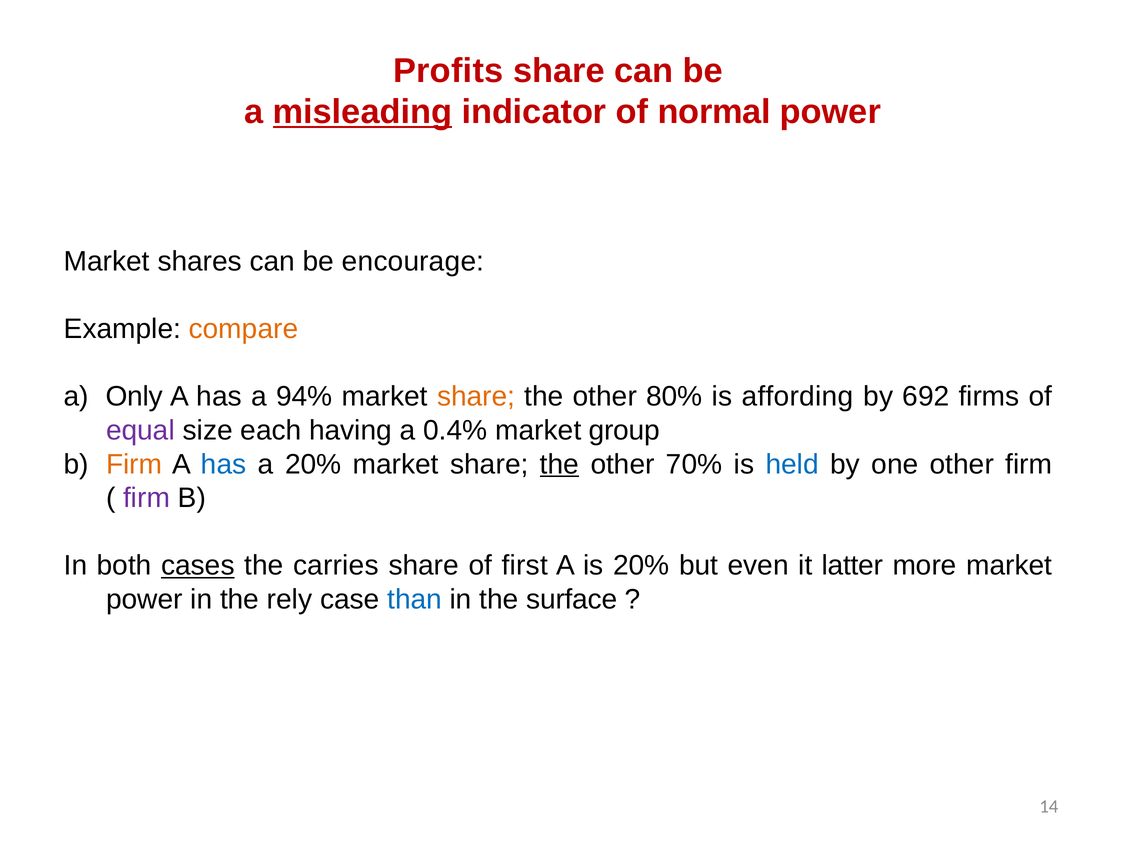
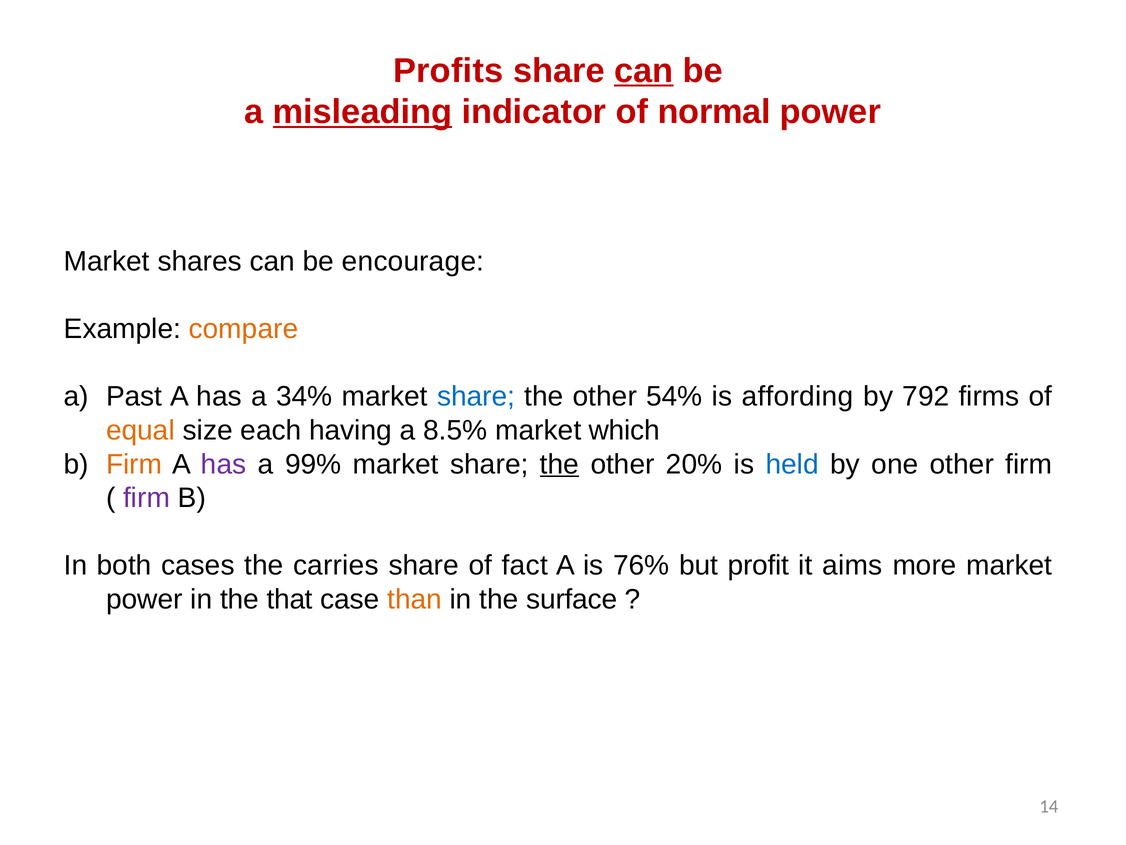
can at (644, 71) underline: none -> present
Only: Only -> Past
94%: 94% -> 34%
share at (476, 396) colour: orange -> blue
80%: 80% -> 54%
692: 692 -> 792
equal colour: purple -> orange
0.4%: 0.4% -> 8.5%
group: group -> which
has at (224, 464) colour: blue -> purple
a 20%: 20% -> 99%
70%: 70% -> 20%
cases underline: present -> none
first: first -> fact
is 20%: 20% -> 76%
even: even -> profit
latter: latter -> aims
rely: rely -> that
than colour: blue -> orange
